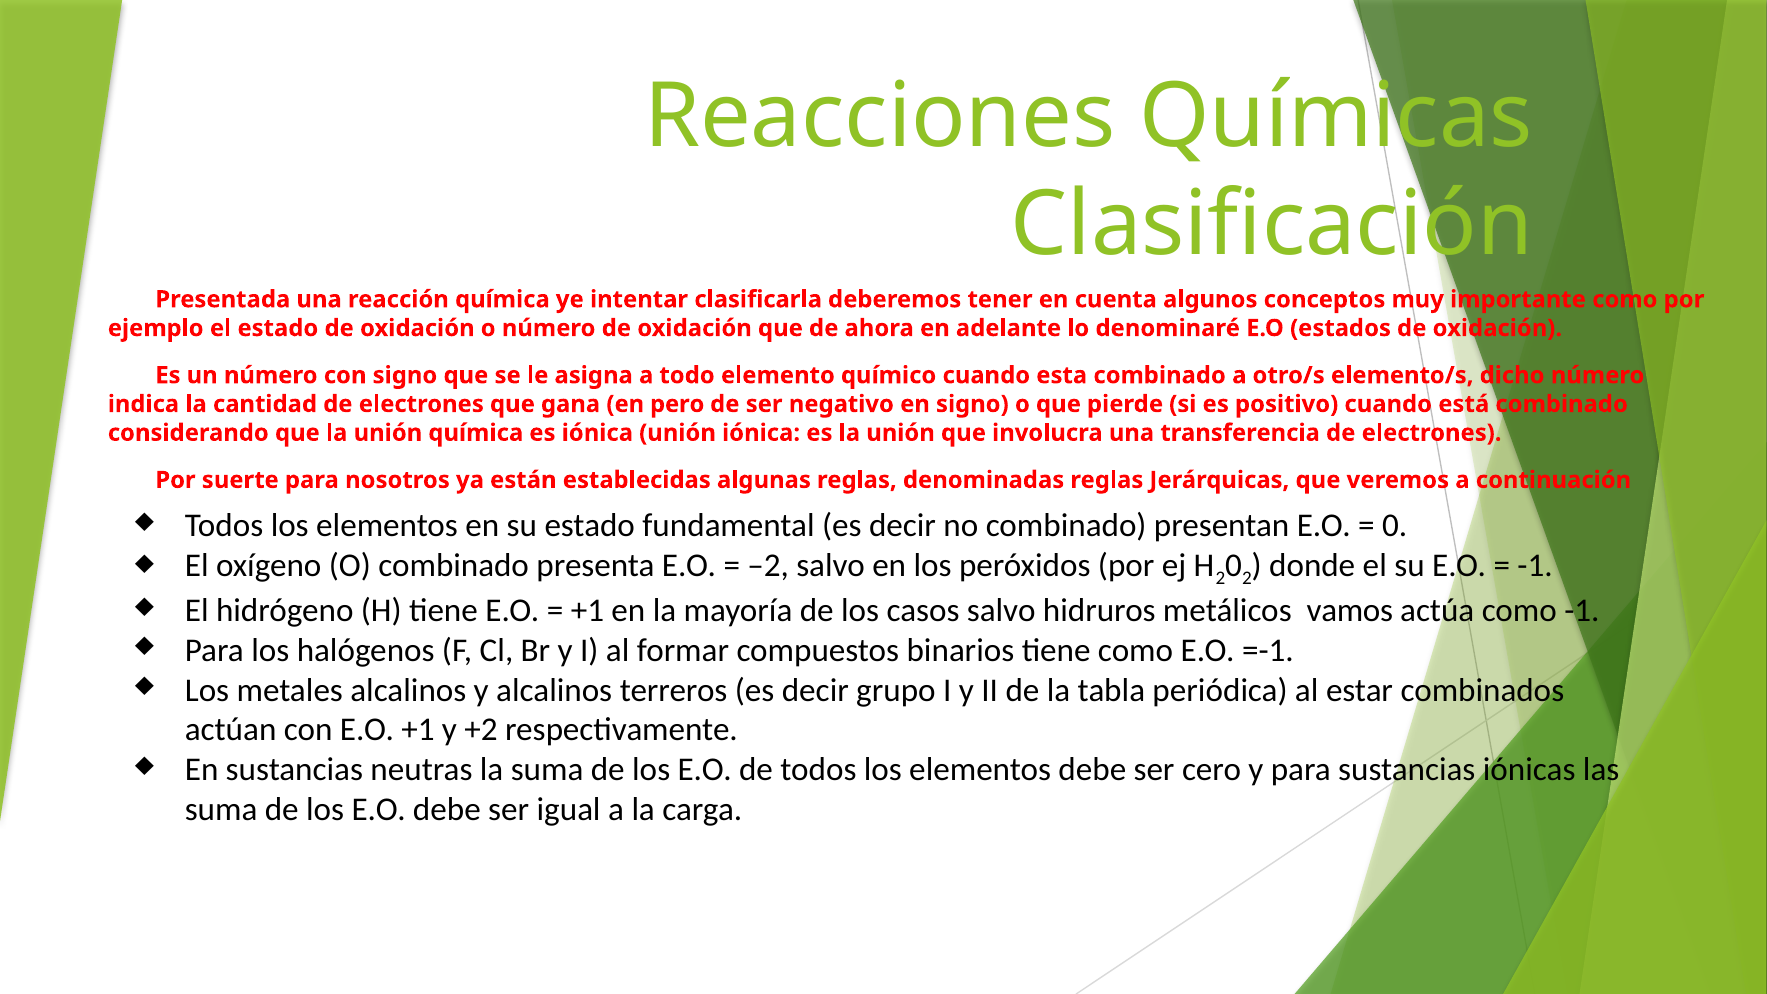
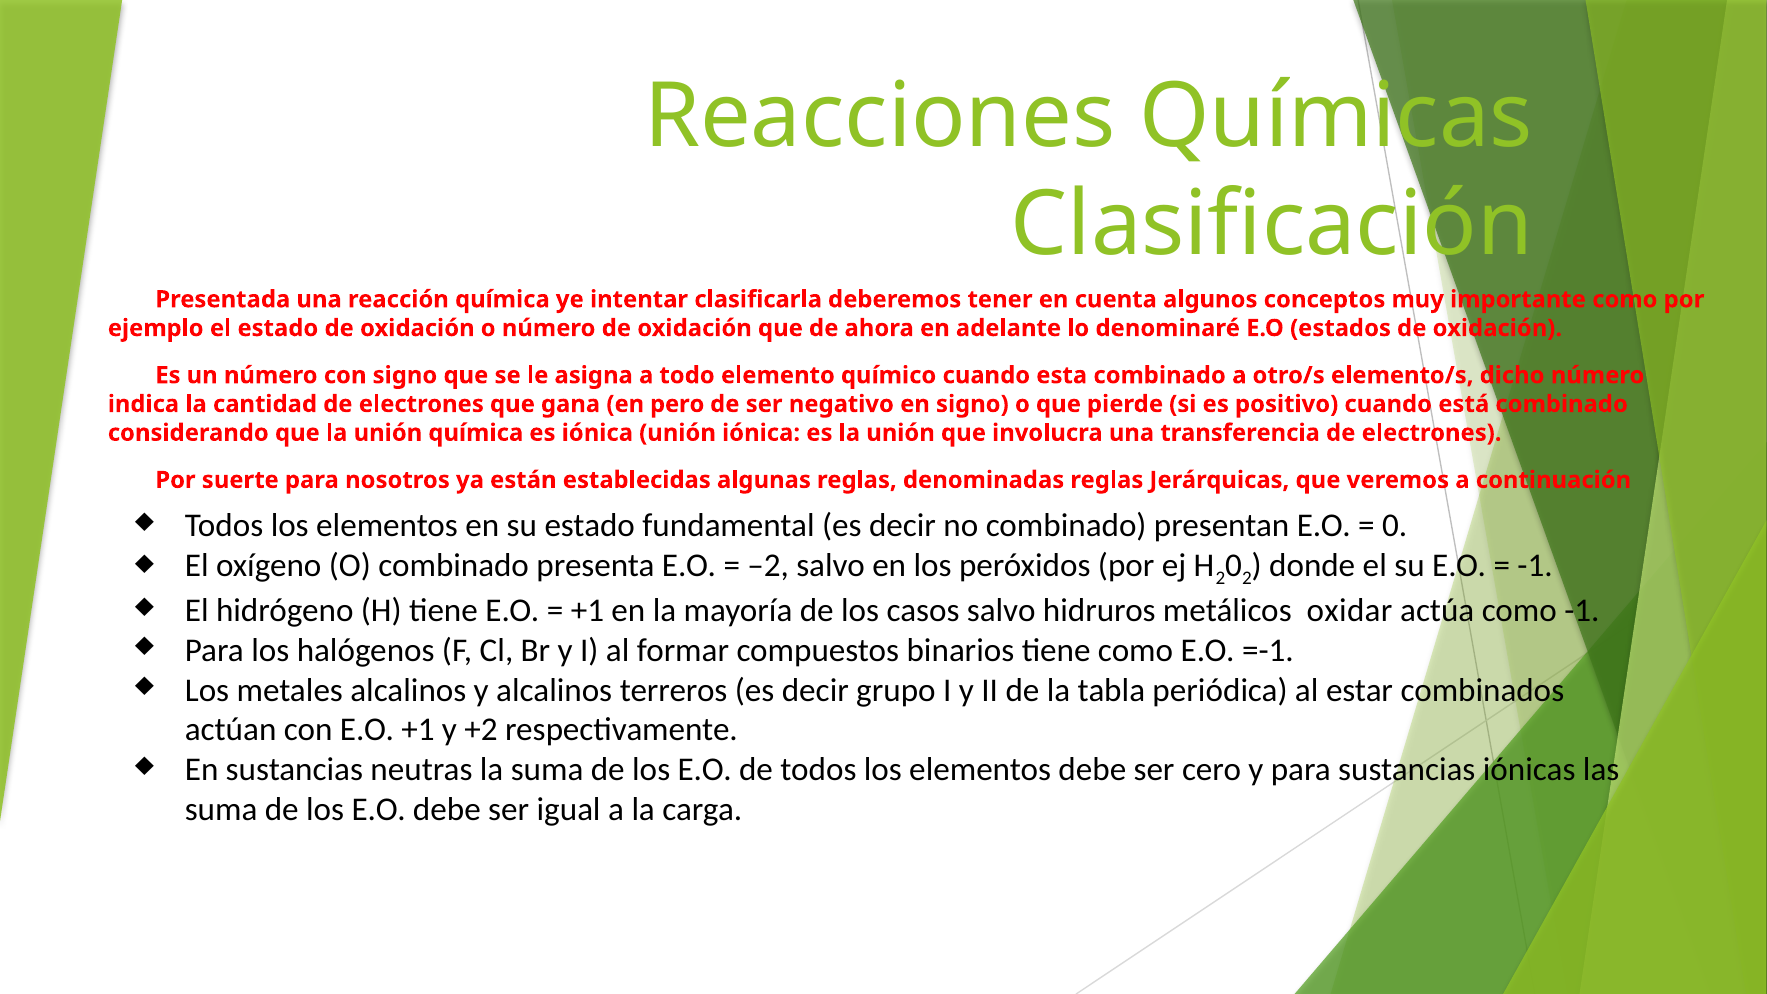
vamos: vamos -> oxidar
